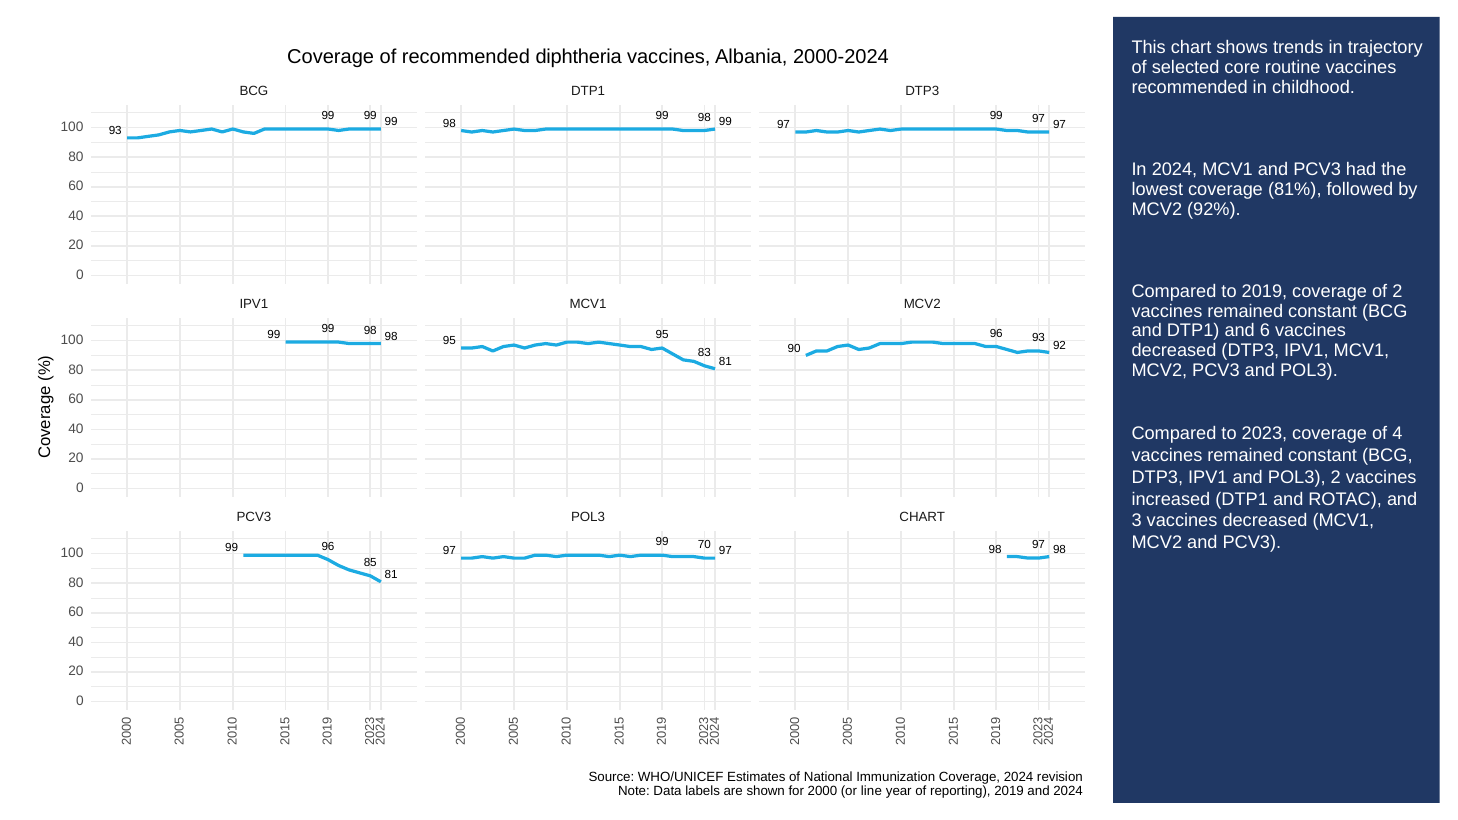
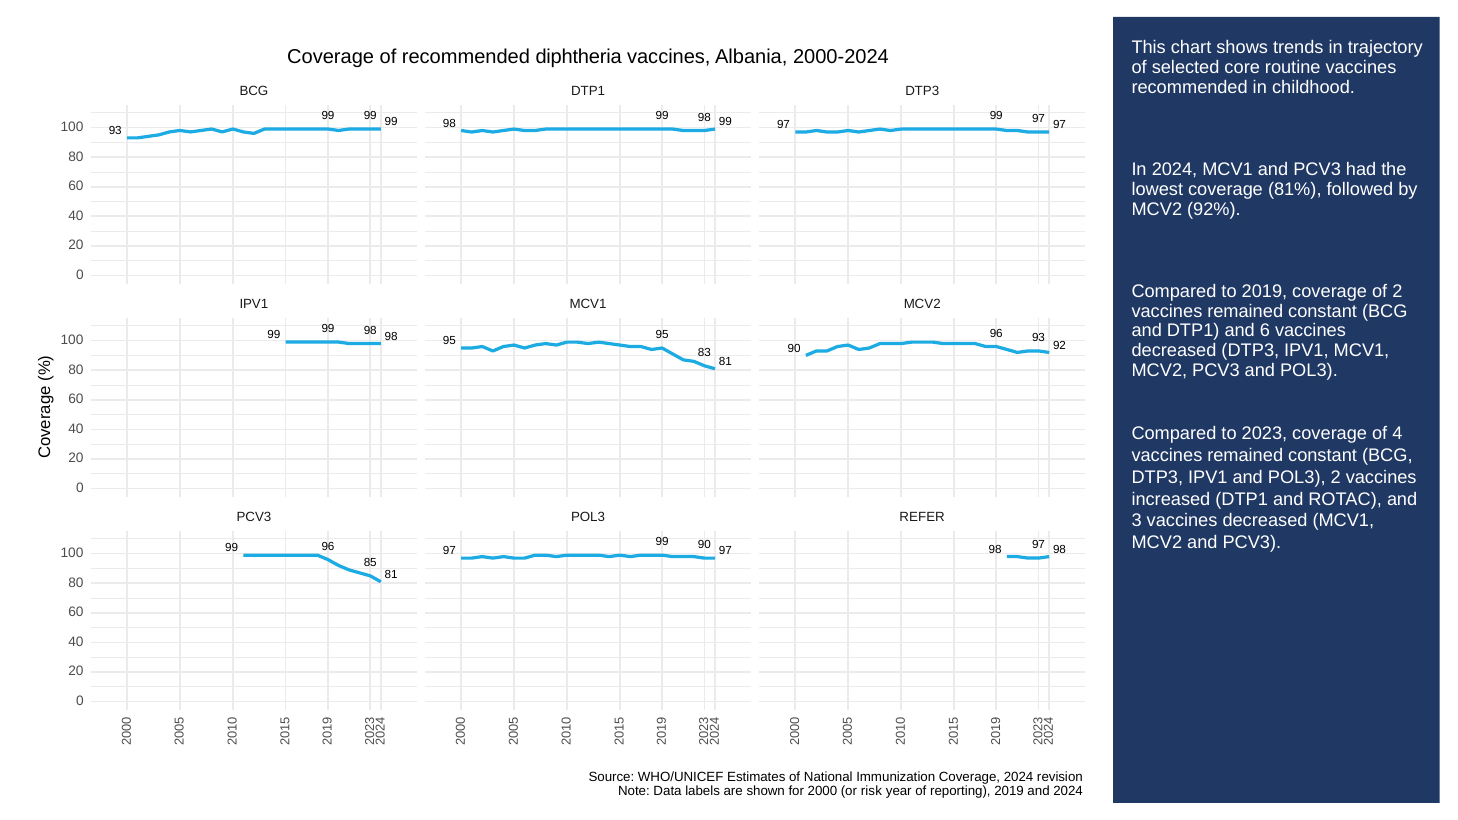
POL3 CHART: CHART -> REFER
99 70: 70 -> 90
line: line -> risk
